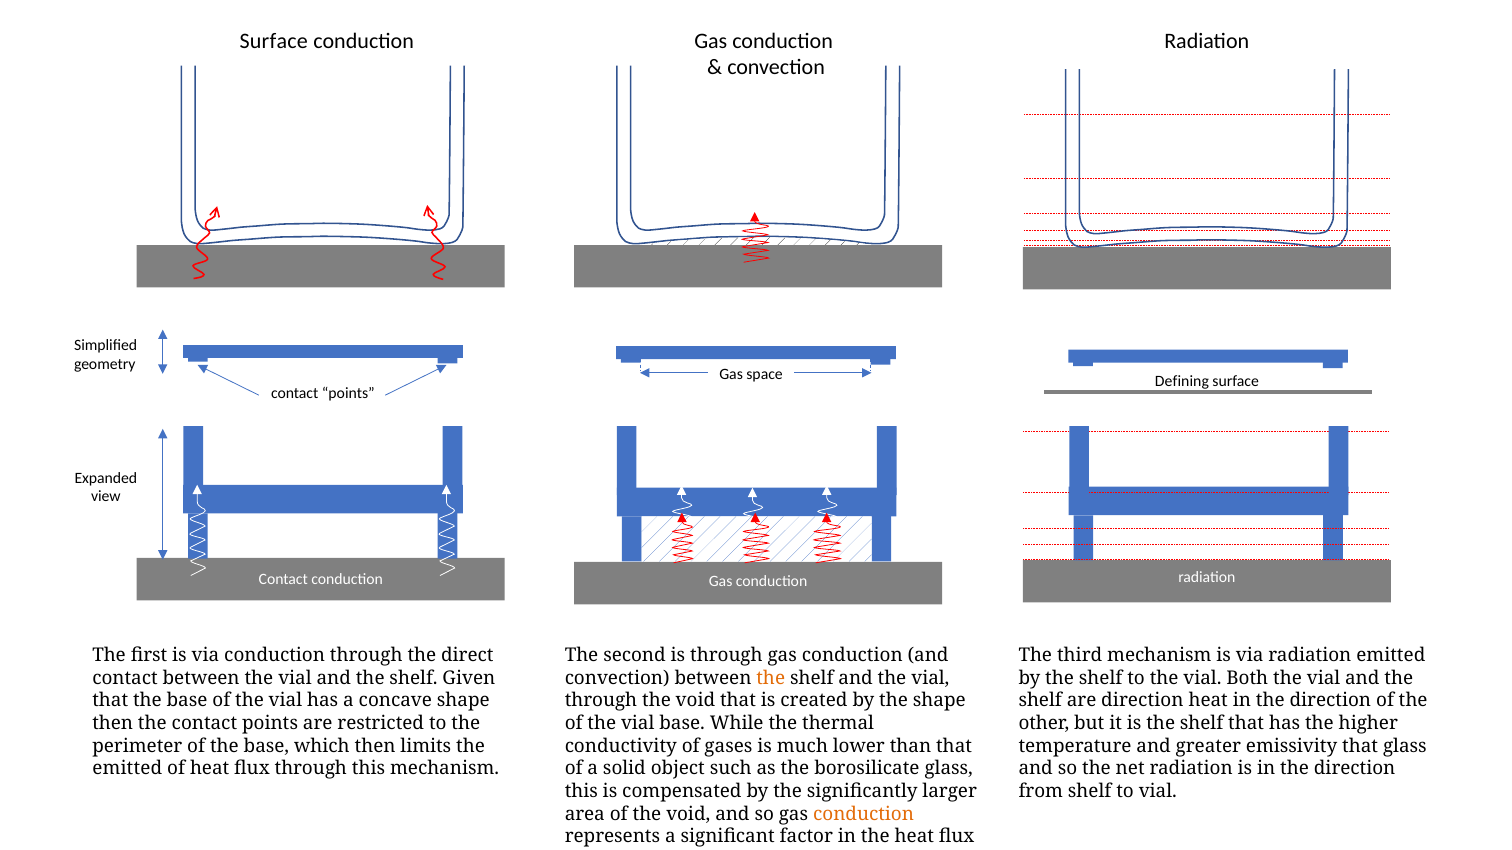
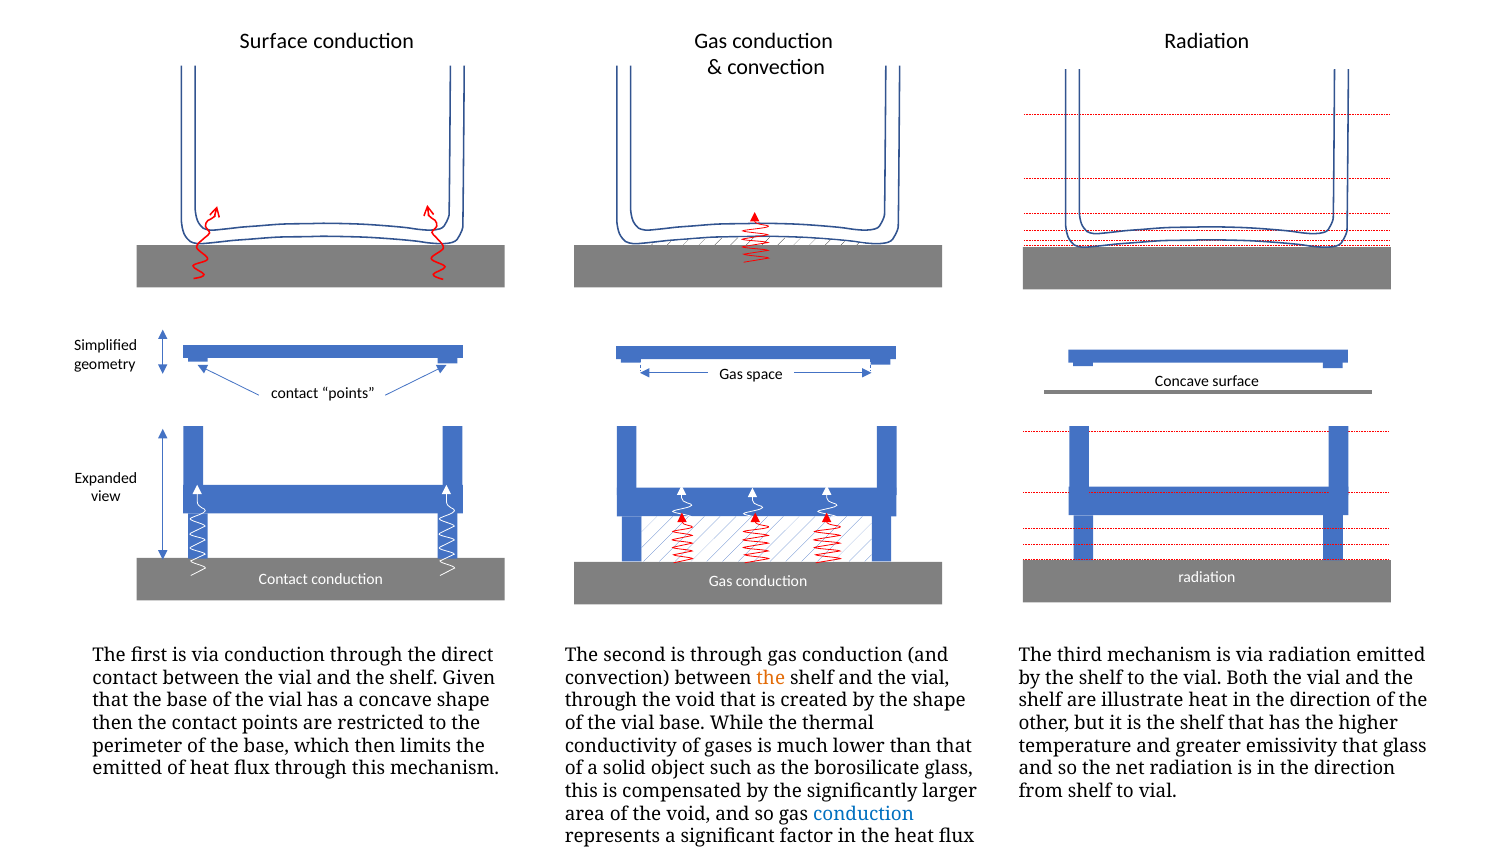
space Defining: Defining -> Concave
are direction: direction -> illustrate
conduction at (864, 814) colour: orange -> blue
